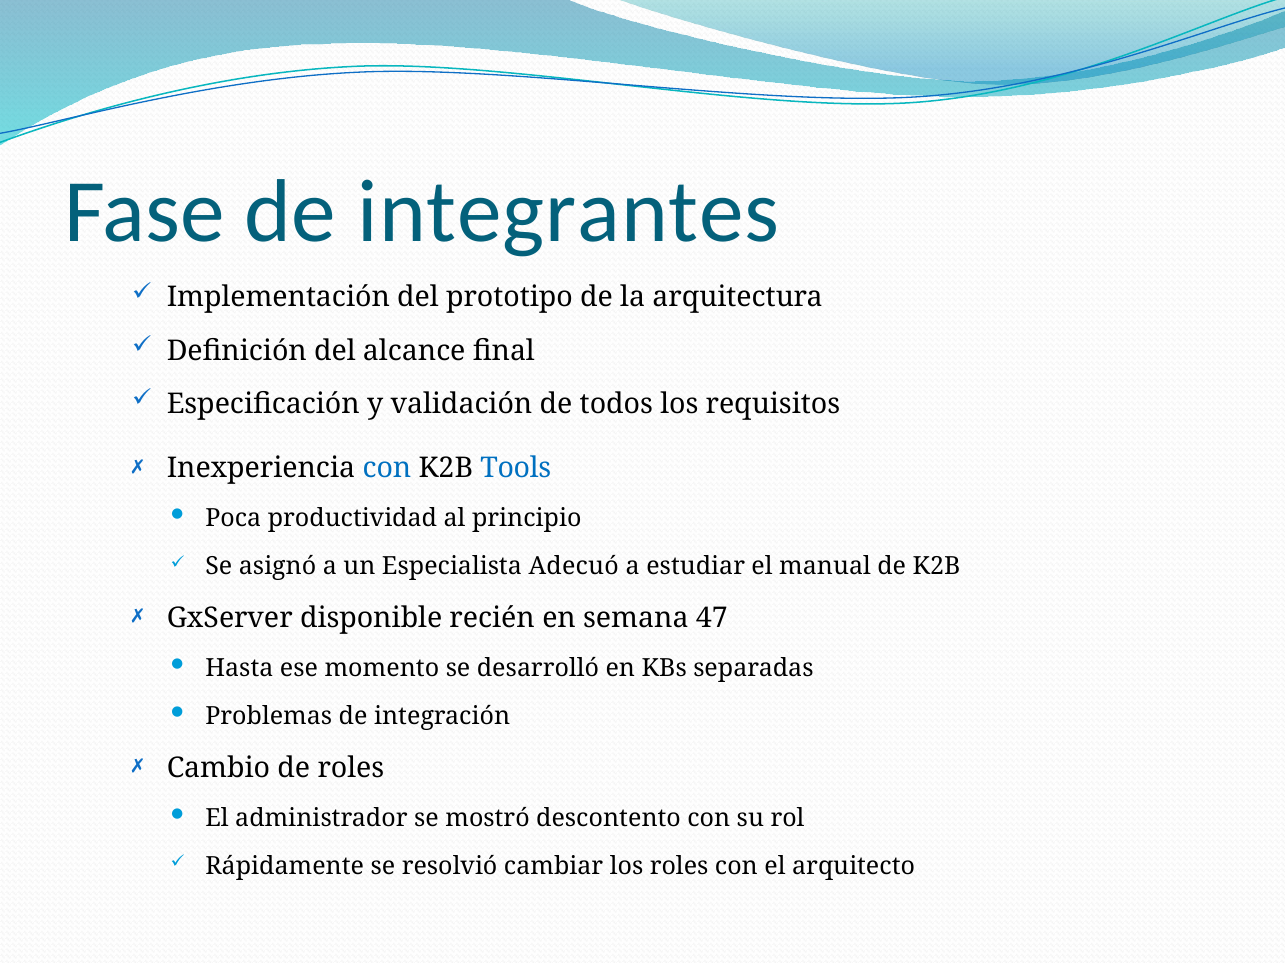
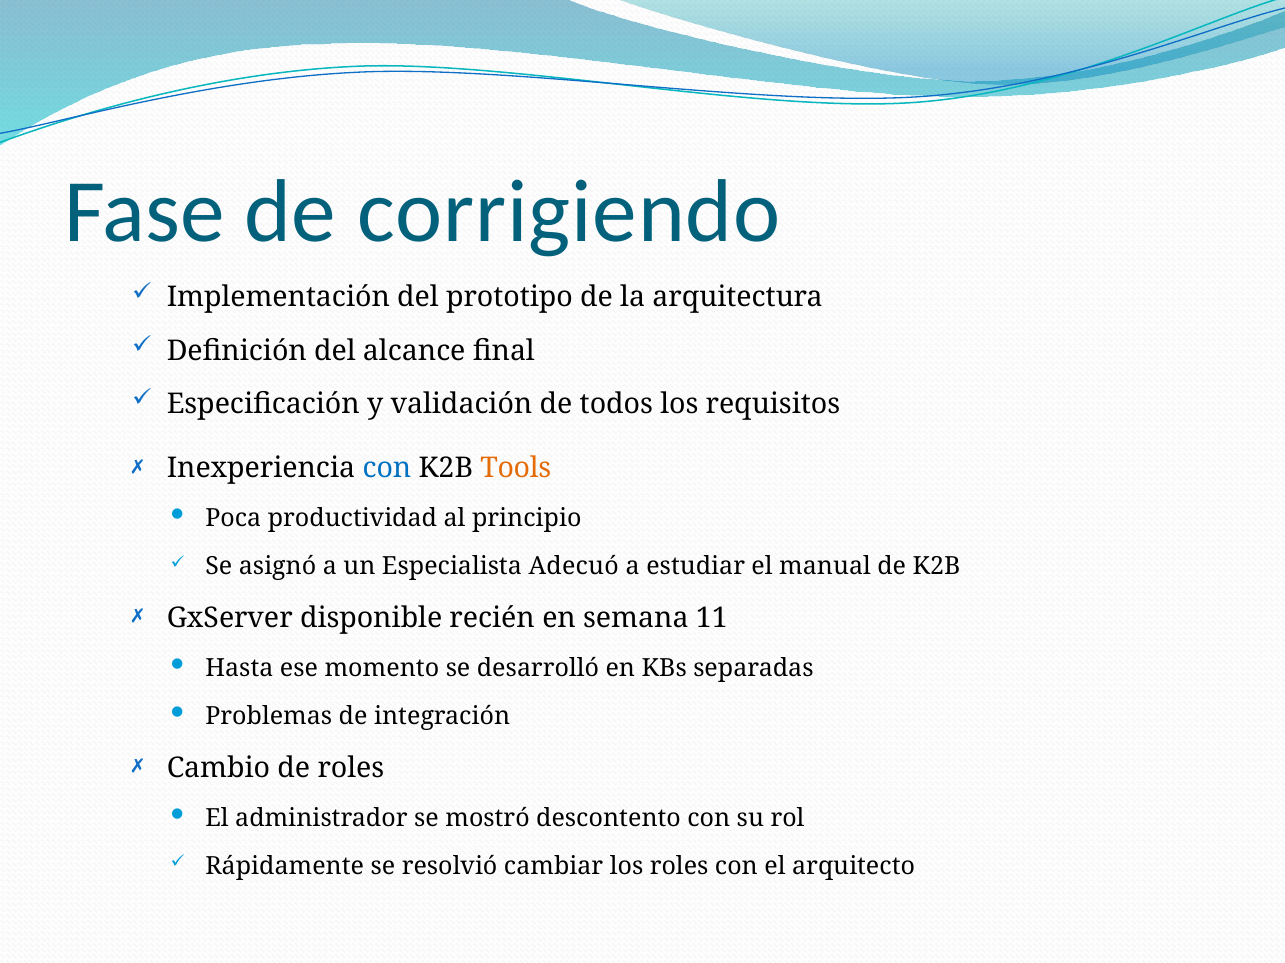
integrantes: integrantes -> corrigiendo
Tools colour: blue -> orange
47: 47 -> 11
